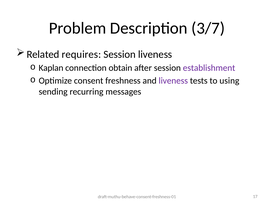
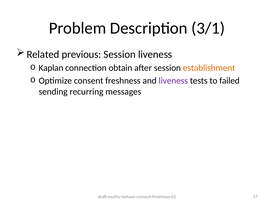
3/7: 3/7 -> 3/1
requires: requires -> previous
establishment colour: purple -> orange
using: using -> failed
